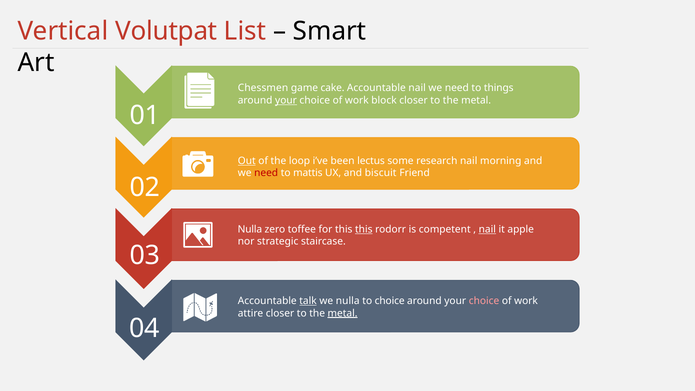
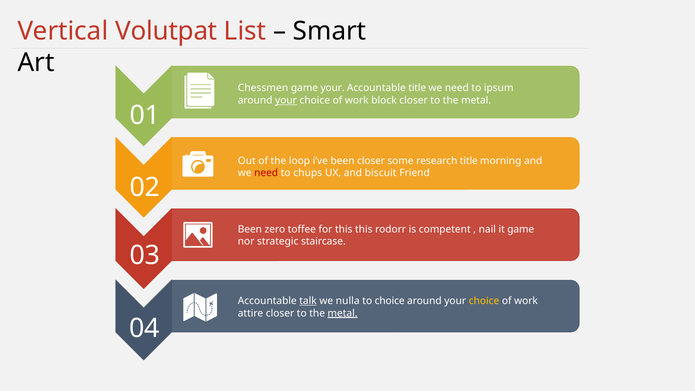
game cake: cake -> your
Accountable nail: nail -> title
things: things -> ipsum
Out underline: present -> none
been lectus: lectus -> closer
research nail: nail -> title
mattis: mattis -> chups
Nulla at (250, 229): Nulla -> Been
this at (364, 229) underline: present -> none
nail at (487, 229) underline: present -> none
it apple: apple -> game
choice at (484, 301) colour: pink -> yellow
